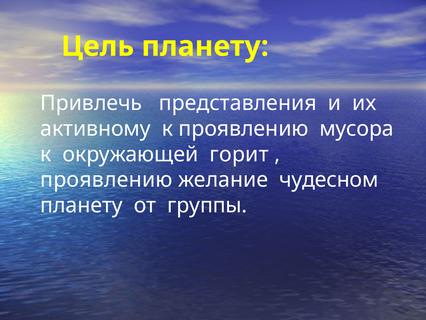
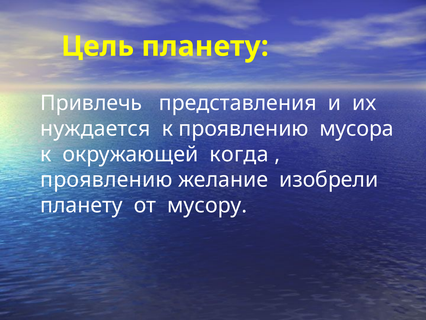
активному: активному -> нуждается
горит: горит -> когда
чудесном: чудесном -> изобрели
группы: группы -> мусору
